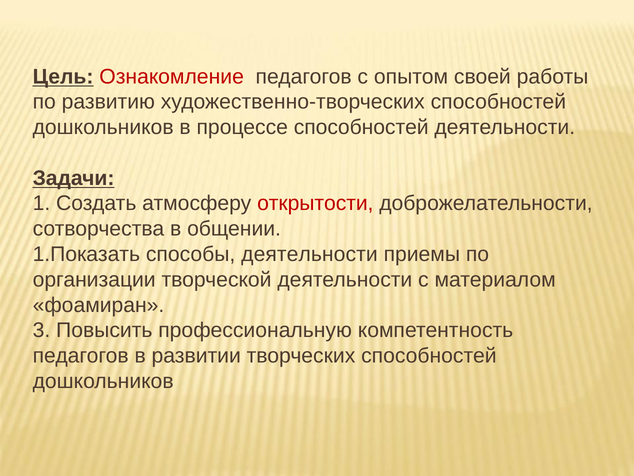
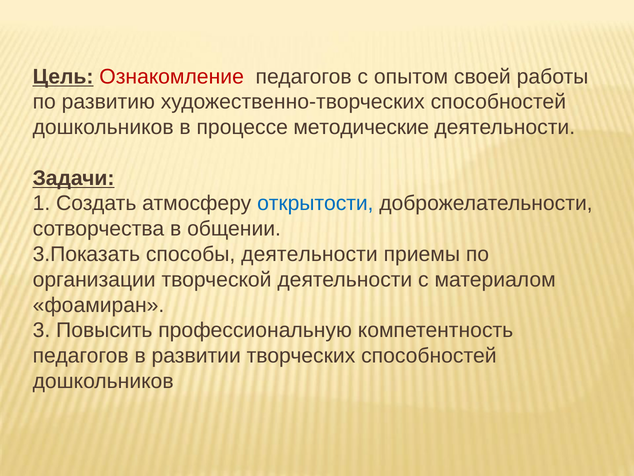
процессе способностей: способностей -> методические
открытости colour: red -> blue
1.Показать: 1.Показать -> 3.Показать
